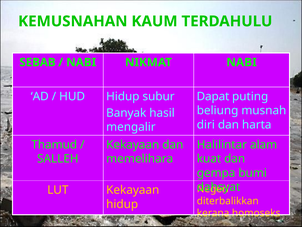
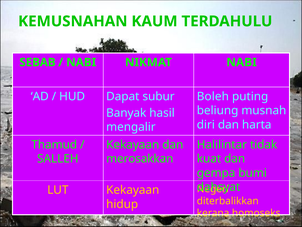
Hidup at (123, 96): Hidup -> Dapat
Dapat: Dapat -> Boleh
alam: alam -> tidak
memelihara: memelihara -> merosakkan
